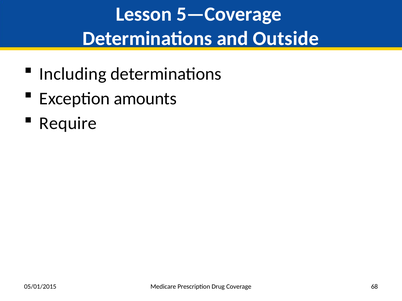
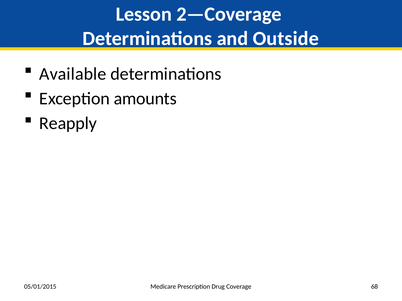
5—Coverage: 5—Coverage -> 2—Coverage
Including: Including -> Available
Require: Require -> Reapply
